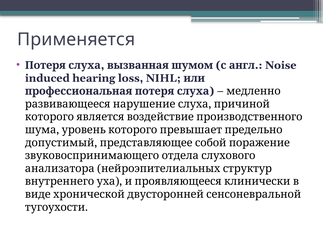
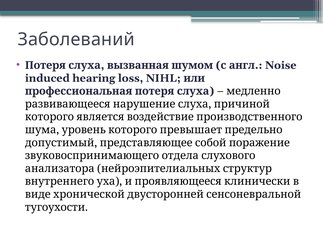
Применяется: Применяется -> Заболеваний
